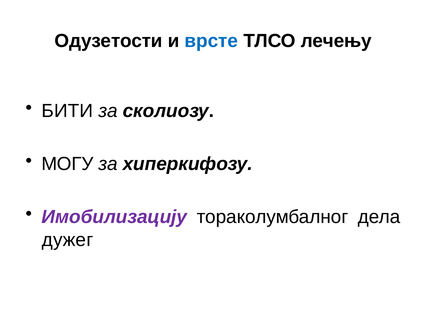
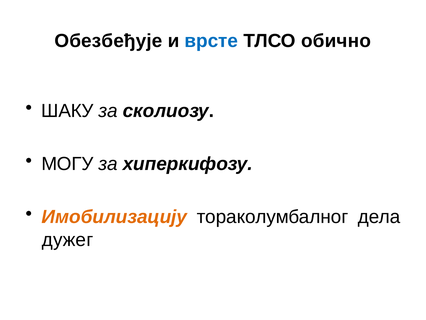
Одузетости: Одузетости -> Обезбеђује
лечењу: лечењу -> обично
БИТИ: БИТИ -> ШАКУ
Имобилизацију colour: purple -> orange
